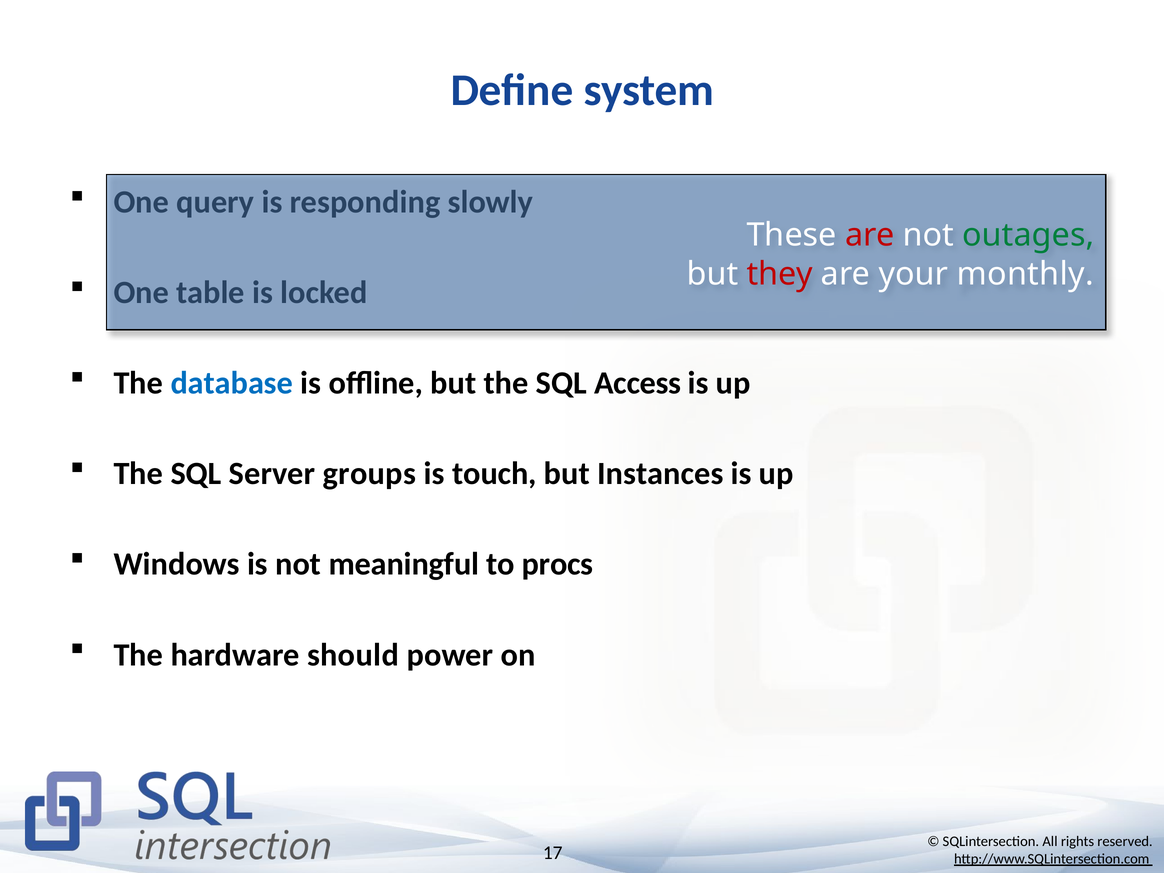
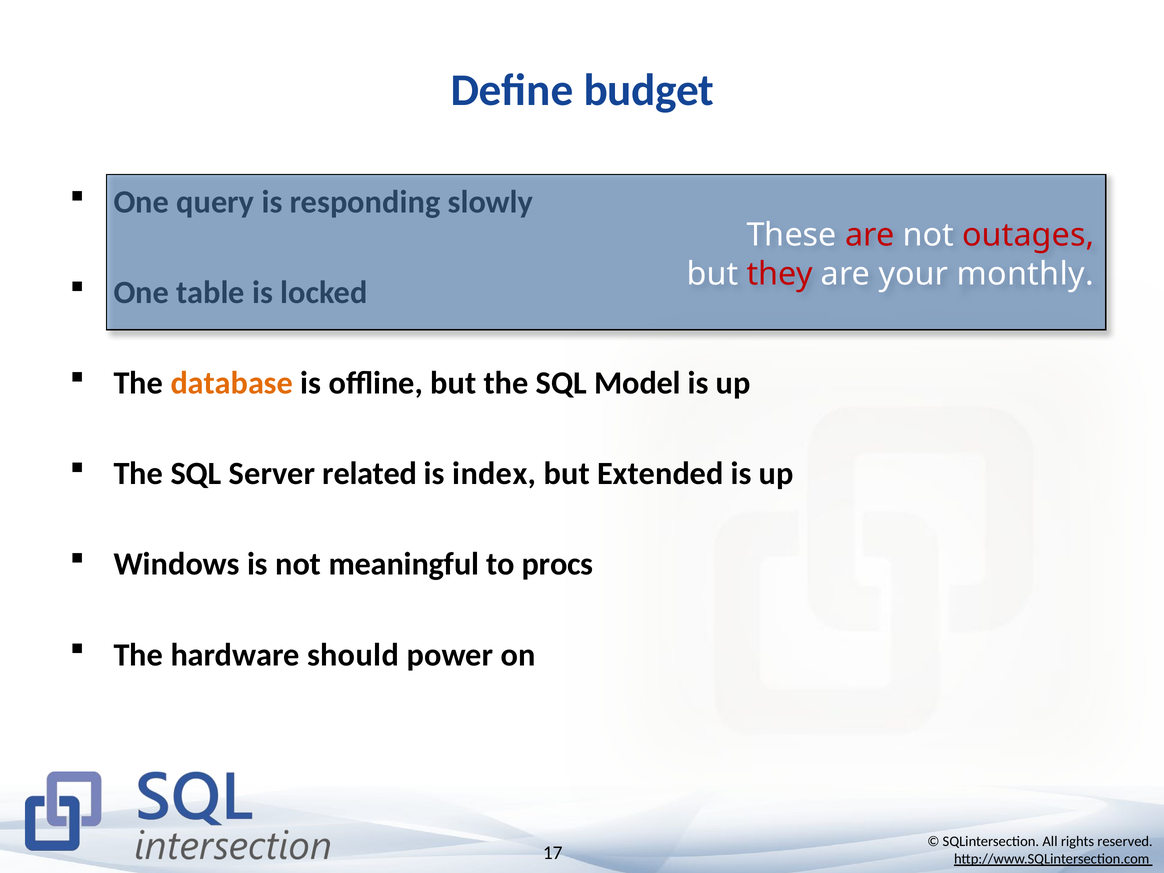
system: system -> budget
outages colour: green -> red
database colour: blue -> orange
Access: Access -> Model
groups: groups -> related
touch: touch -> index
Instances: Instances -> Extended
